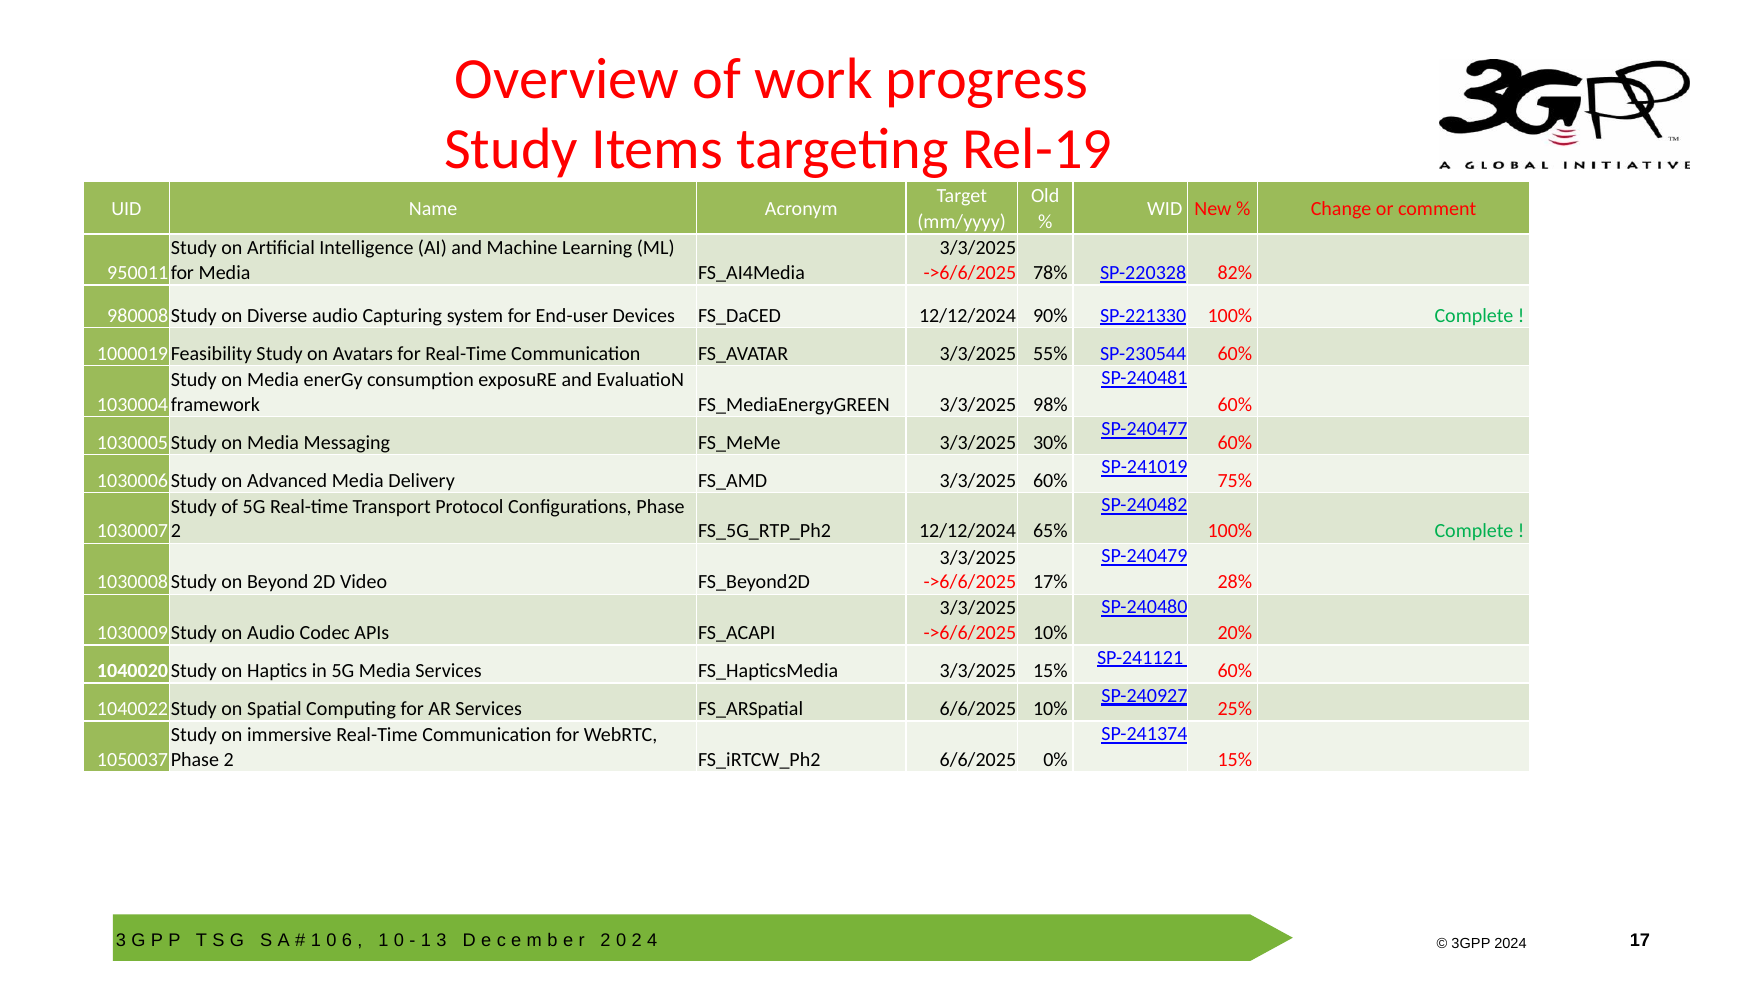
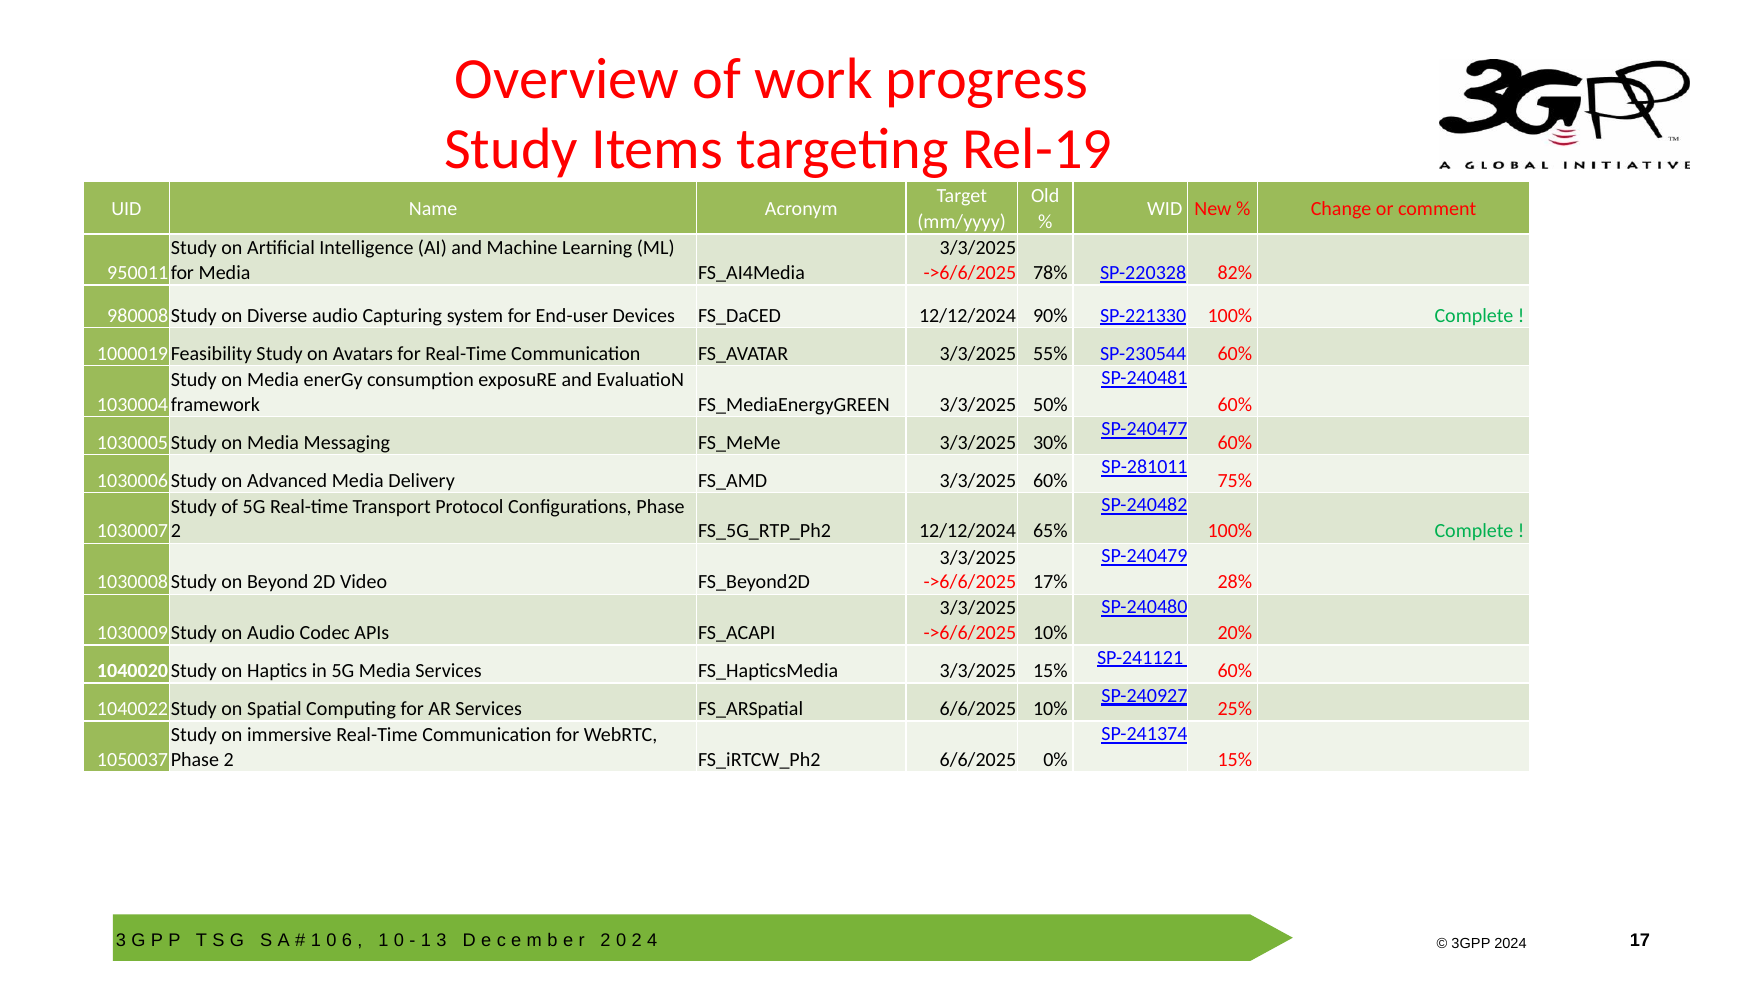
98%: 98% -> 50%
SP-241019: SP-241019 -> SP-281011
